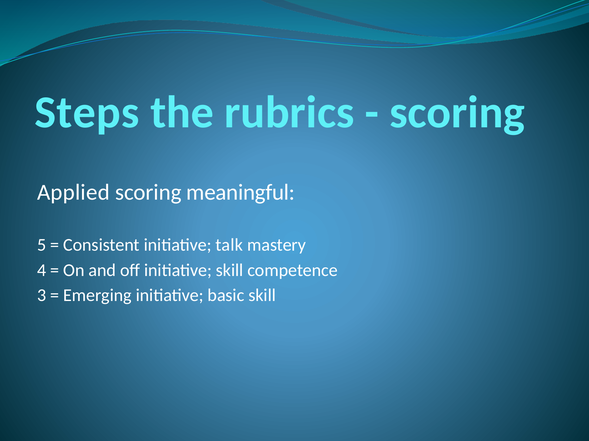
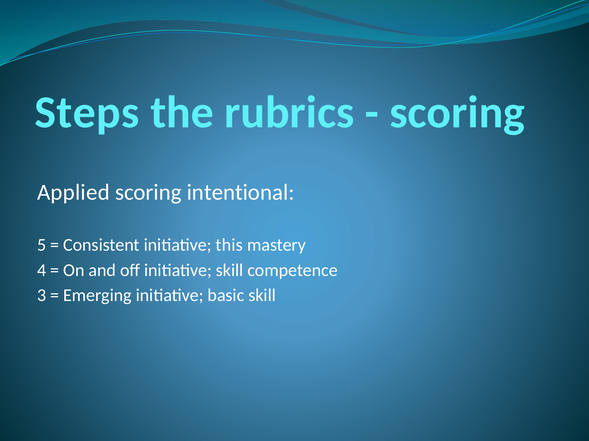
meaningful: meaningful -> intentional
talk: talk -> this
